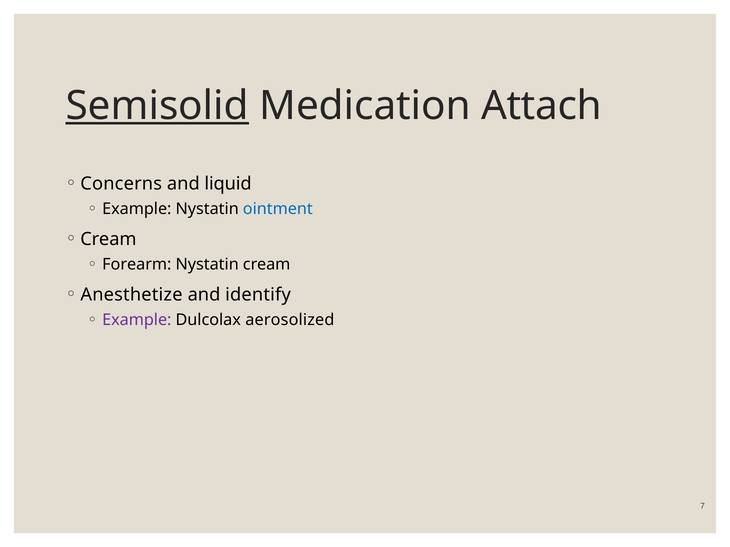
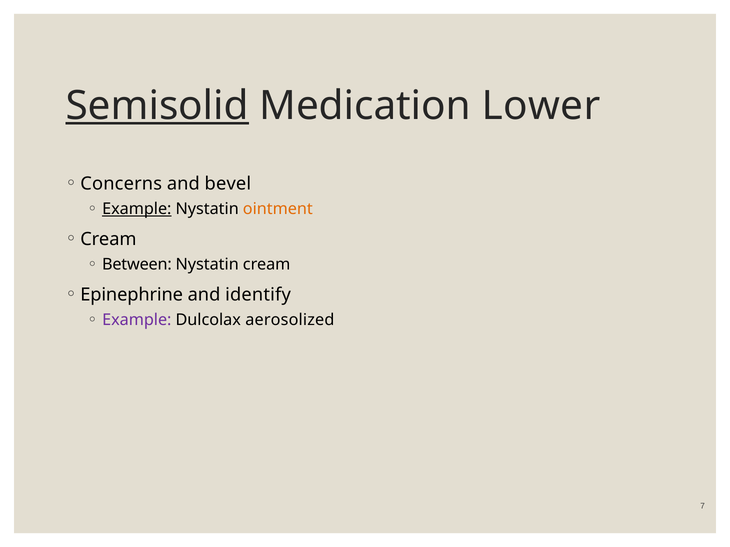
Attach: Attach -> Lower
liquid: liquid -> bevel
Example at (137, 209) underline: none -> present
ointment colour: blue -> orange
Forearm: Forearm -> Between
Anesthetize: Anesthetize -> Epinephrine
